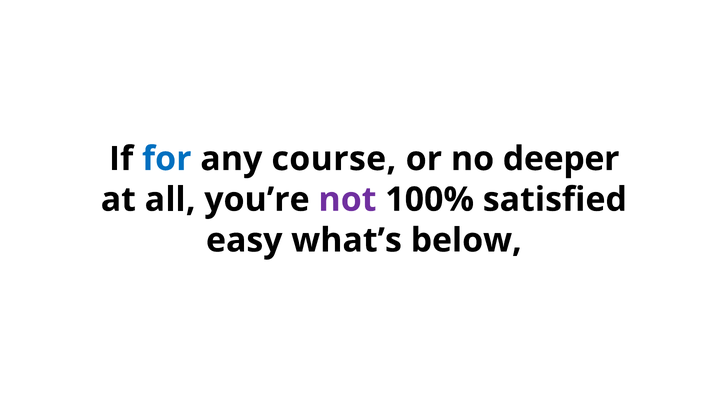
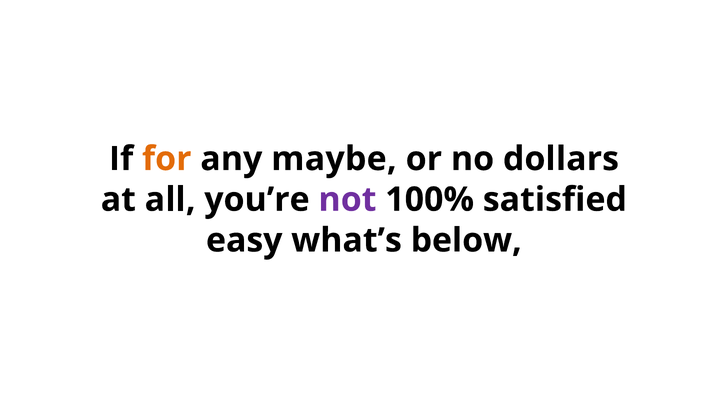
for colour: blue -> orange
course: course -> maybe
deeper: deeper -> dollars
